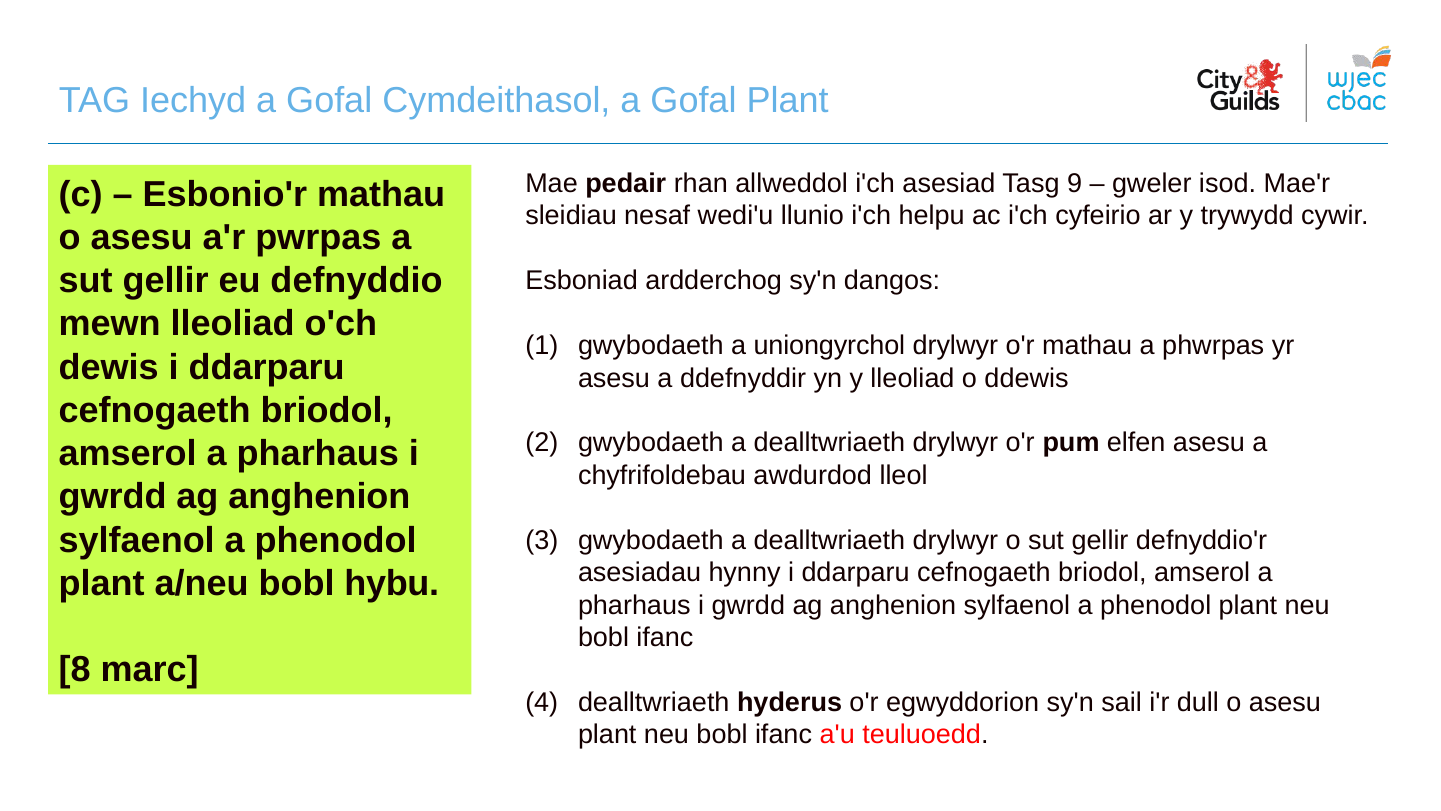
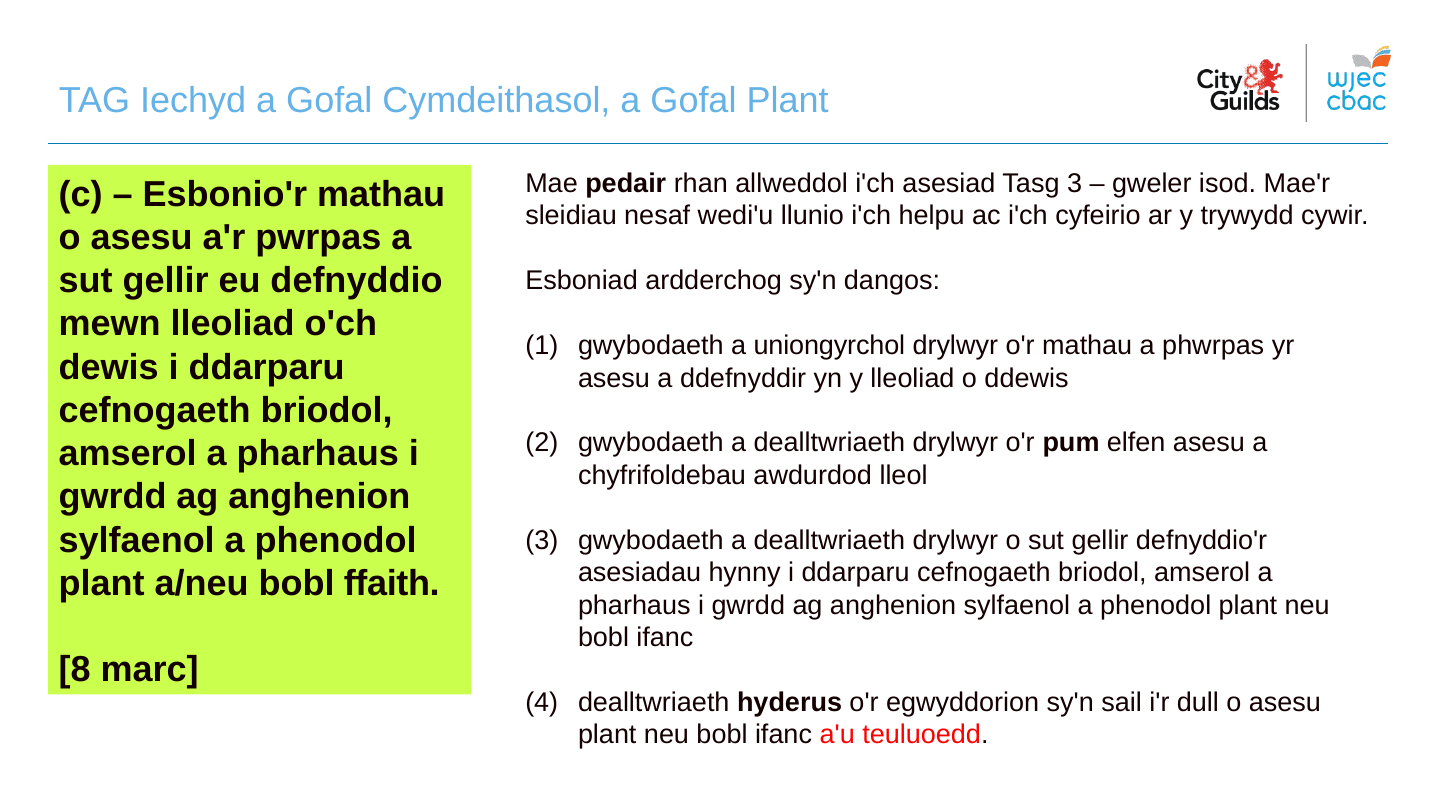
Tasg 9: 9 -> 3
hybu: hybu -> ffaith
